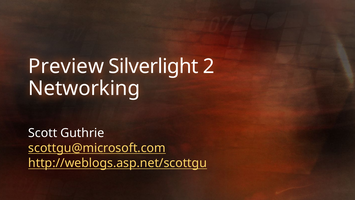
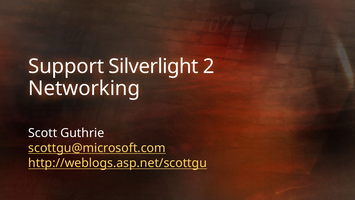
Preview: Preview -> Support
